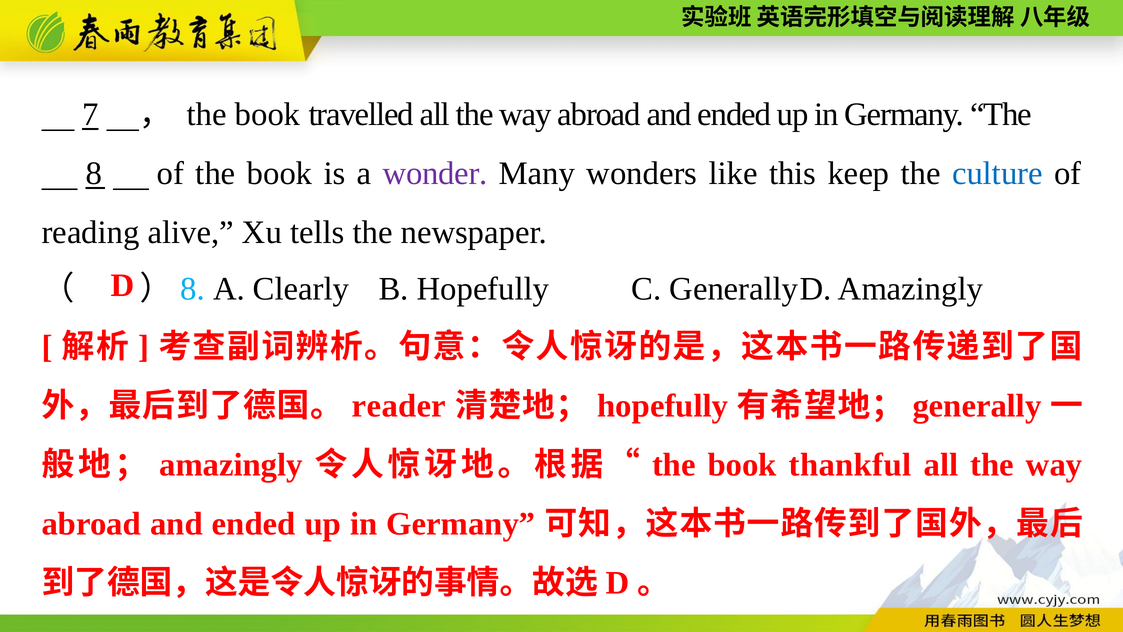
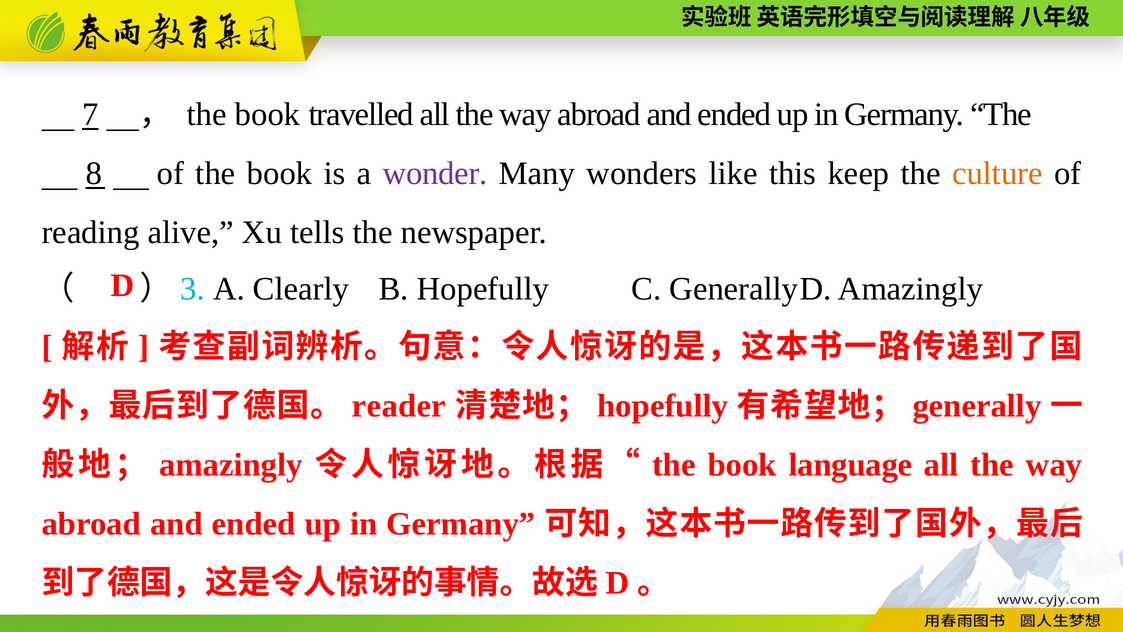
culture colour: blue -> orange
8 at (193, 289): 8 -> 3
thankful: thankful -> language
